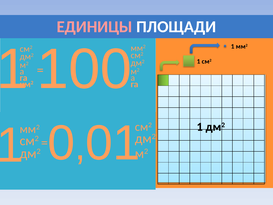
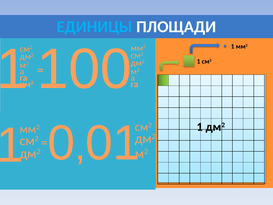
ЕДИНИЦЫ colour: pink -> light blue
